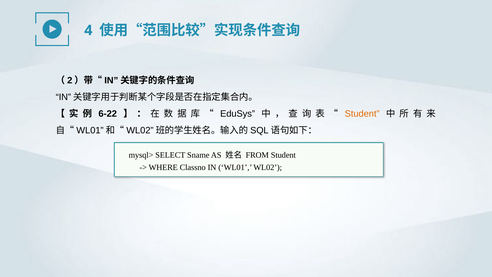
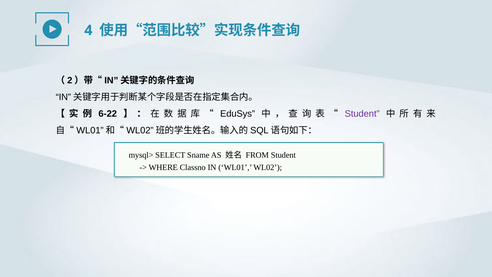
Student at (362, 114) colour: orange -> purple
